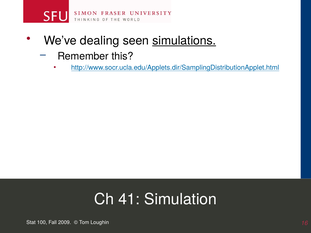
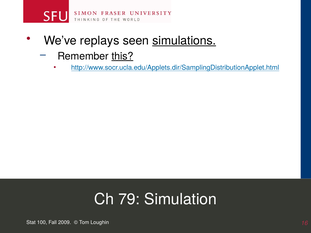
dealing: dealing -> replays
this underline: none -> present
41: 41 -> 79
